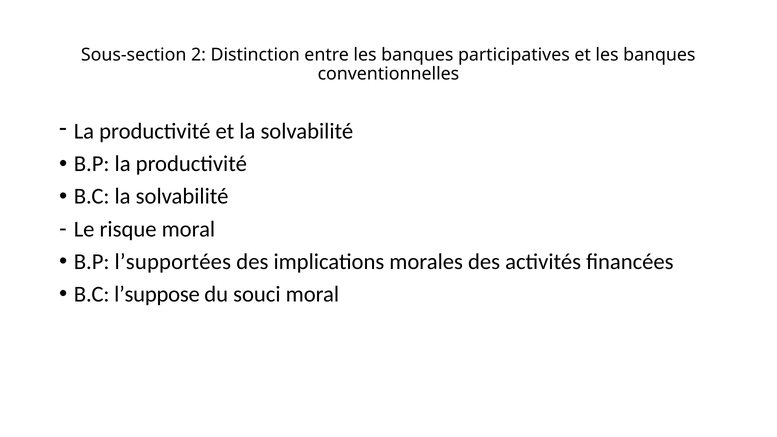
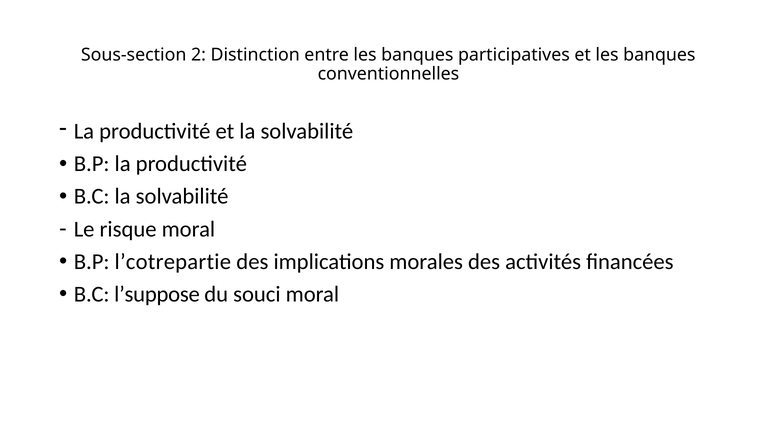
l’supportées: l’supportées -> l’cotrepartie
